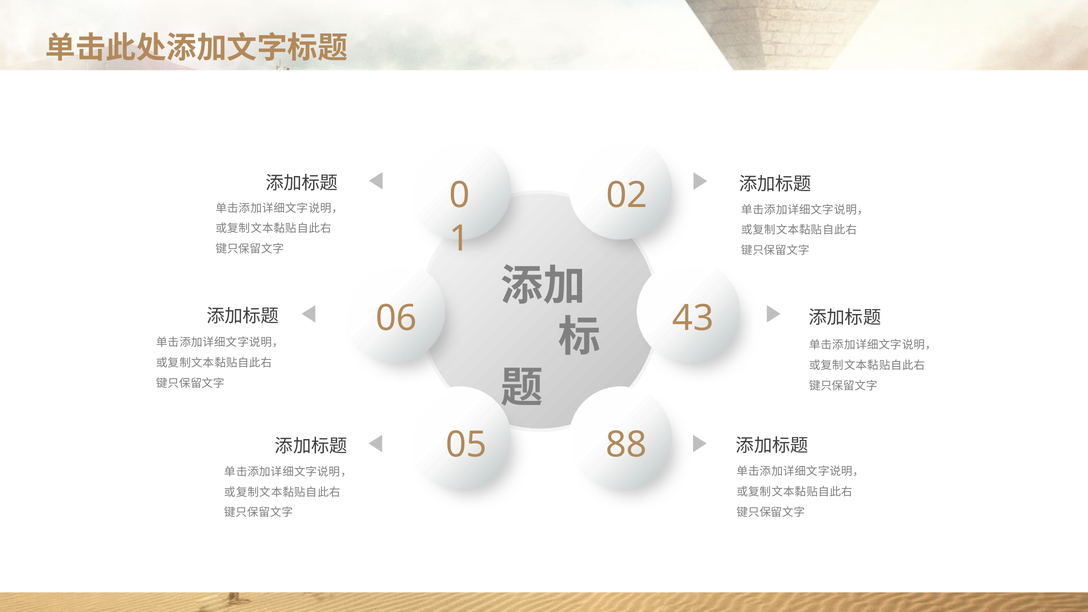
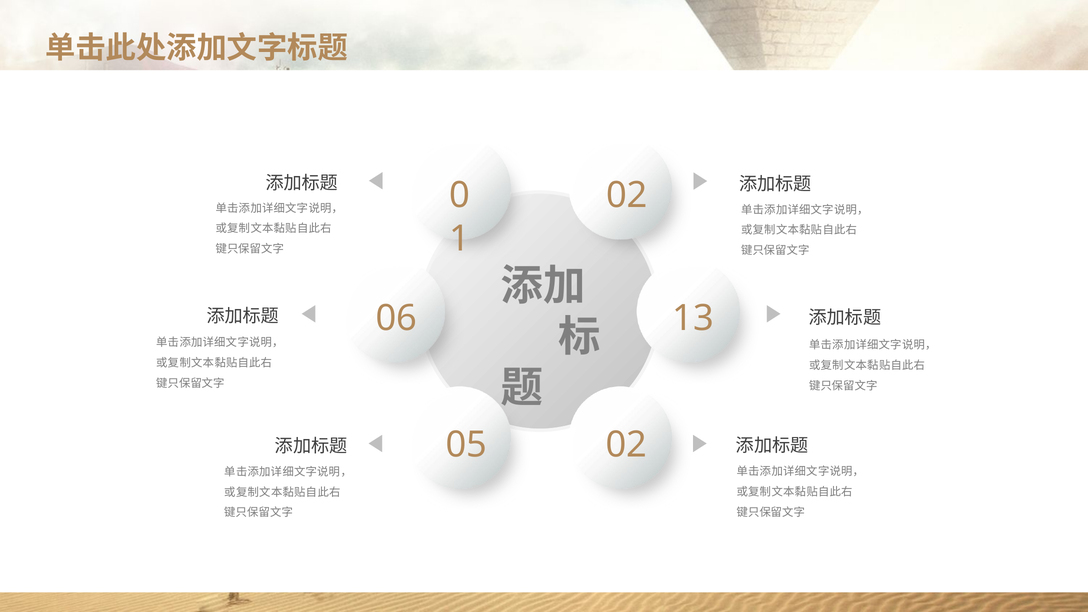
43: 43 -> 13
05 88: 88 -> 02
